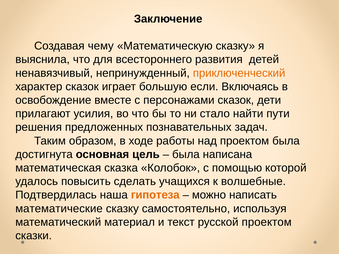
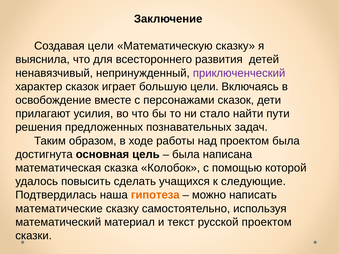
Создавая чему: чему -> цели
приключенческий colour: orange -> purple
большую если: если -> цели
волшебные: волшебные -> следующие
